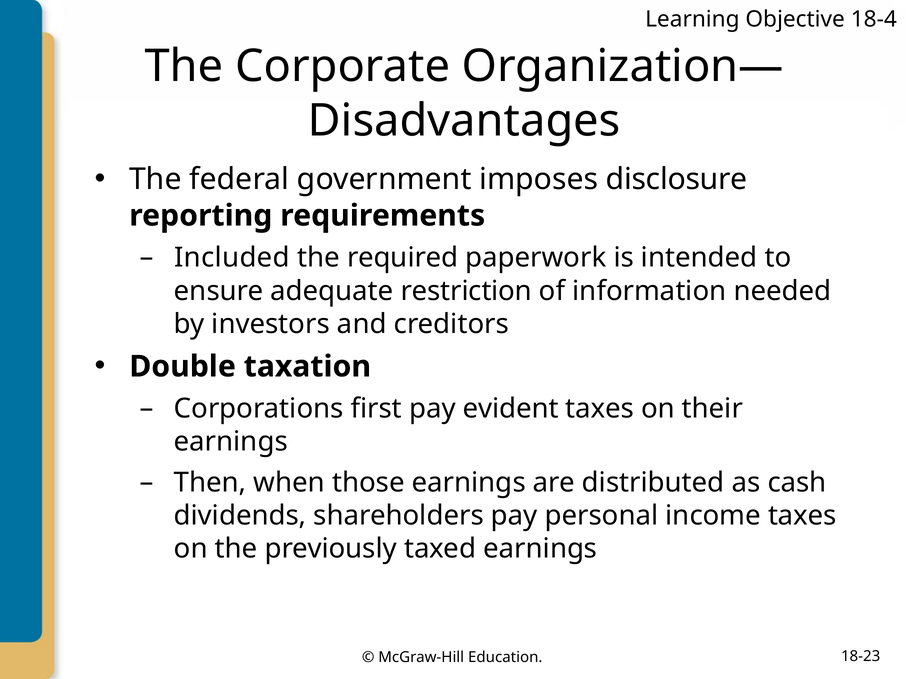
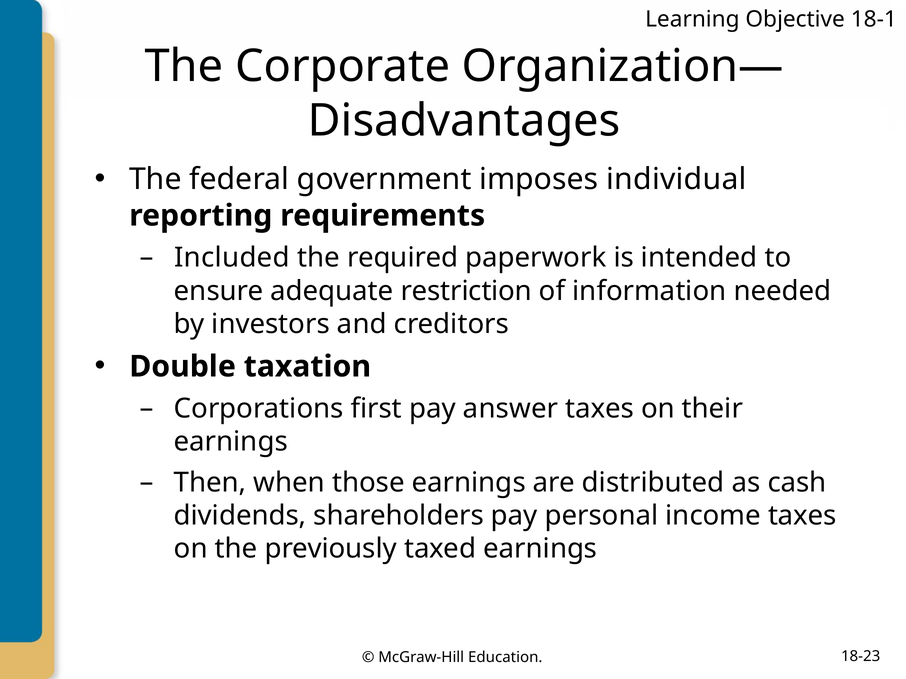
18-4: 18-4 -> 18-1
disclosure: disclosure -> individual
evident: evident -> answer
